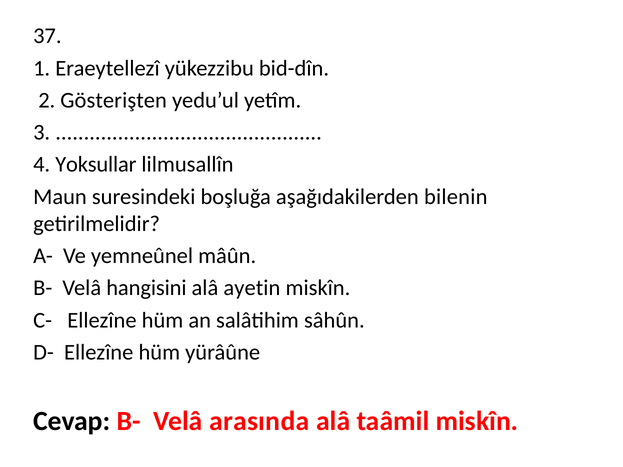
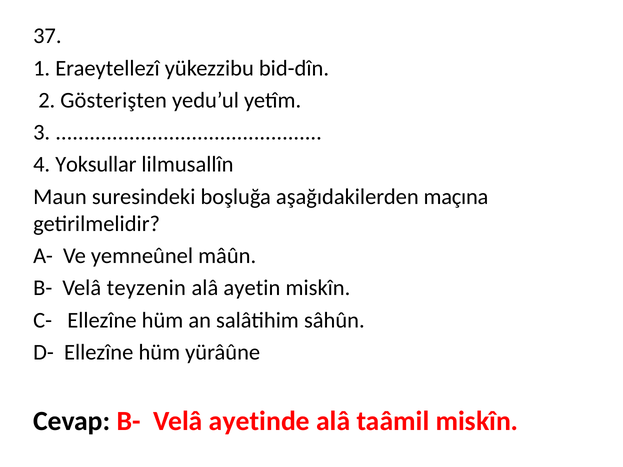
bilenin: bilenin -> maçına
hangisini: hangisini -> teyzenin
arasında: arasında -> ayetinde
